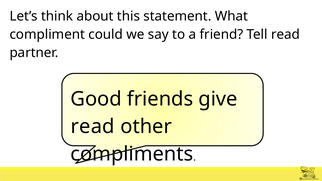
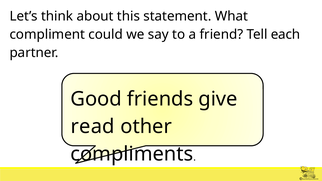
read at (285, 34): read -> each
